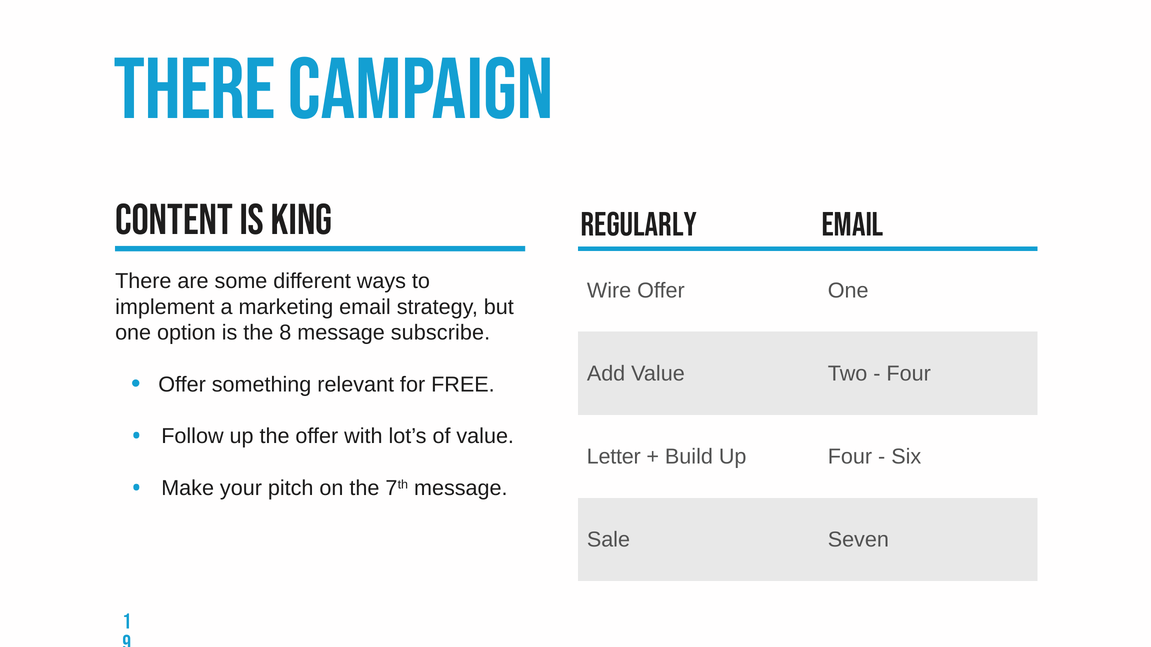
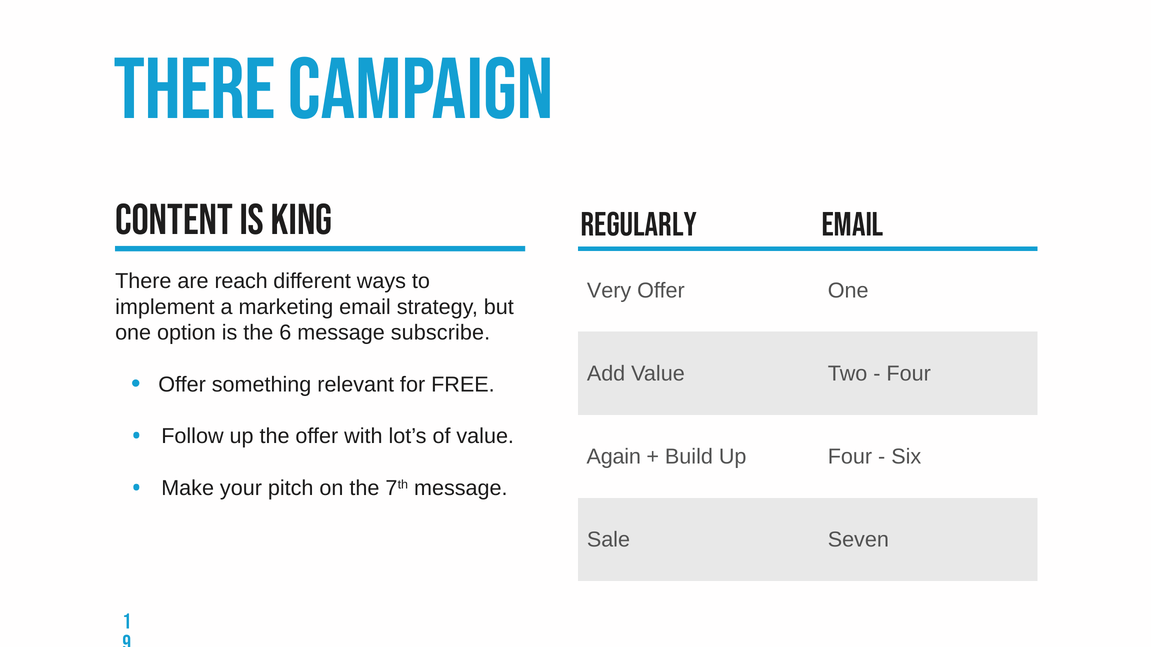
some: some -> reach
Wire: Wire -> Very
8: 8 -> 6
Letter: Letter -> Again
